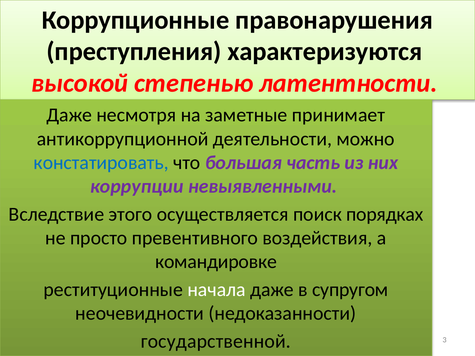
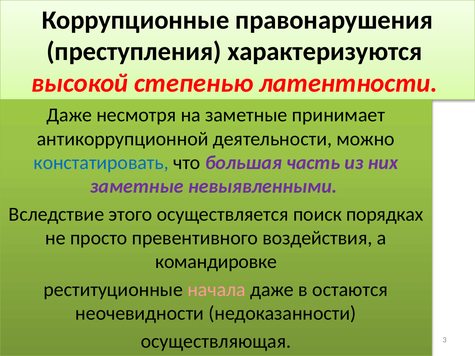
коррупции at (137, 186): коррупции -> заметные
начала colour: white -> pink
супругом: супругом -> остаются
государственной: государственной -> осуществляющая
